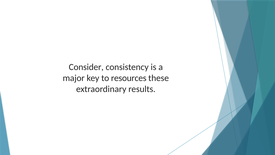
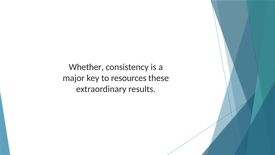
Consider: Consider -> Whether
